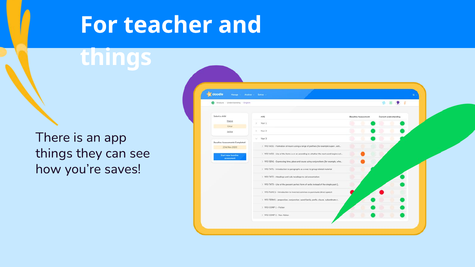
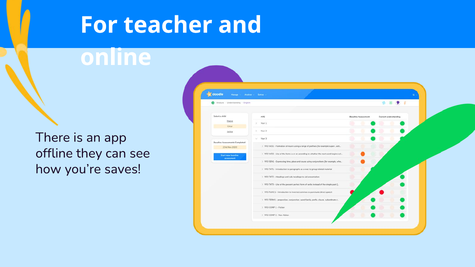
things at (116, 57): things -> online
things at (54, 153): things -> offline
